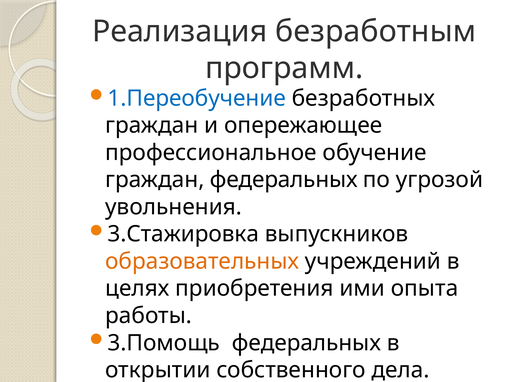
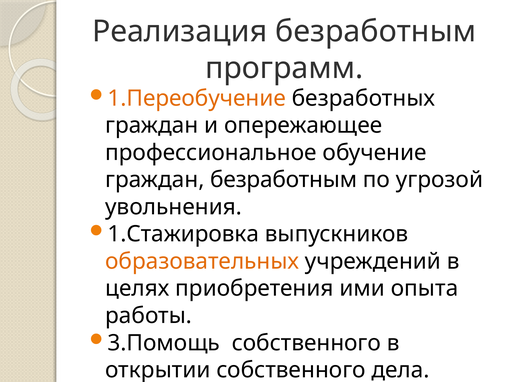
1.Переобучение colour: blue -> orange
граждан федеральных: федеральных -> безработным
3.Стажировка: 3.Стажировка -> 1.Стажировка
3.Помощь федеральных: федеральных -> собственного
